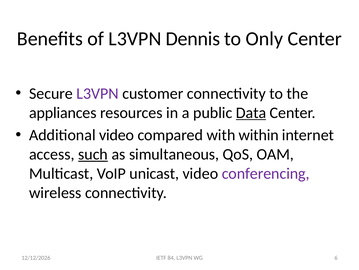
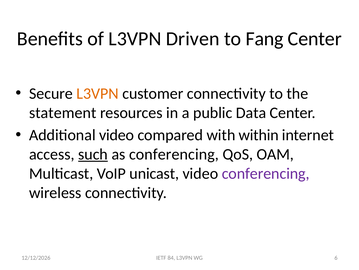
Dennis: Dennis -> Driven
Only: Only -> Fang
L3VPN at (97, 93) colour: purple -> orange
appliances: appliances -> statement
Data underline: present -> none
as simultaneous: simultaneous -> conferencing
